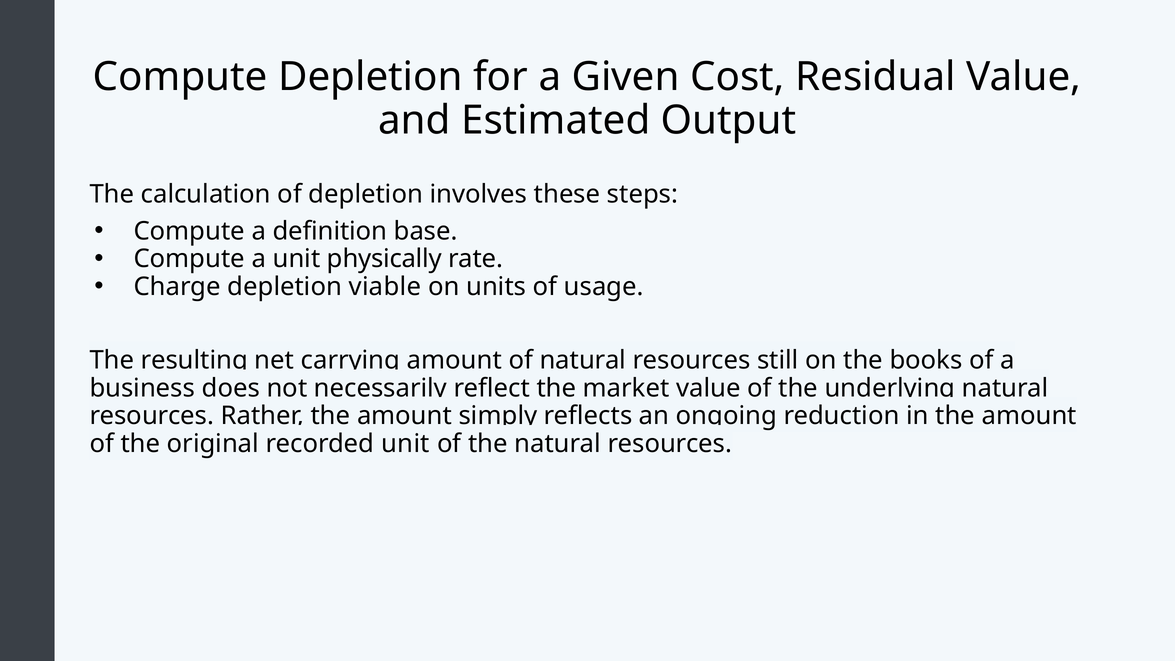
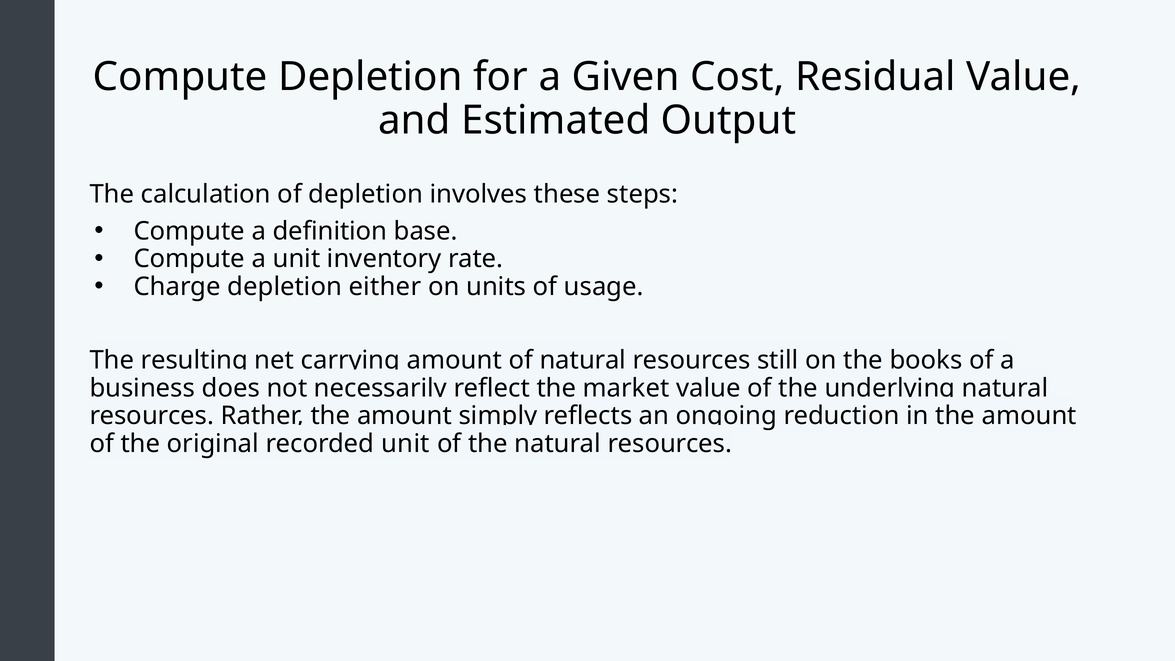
physically: physically -> inventory
viable: viable -> either
